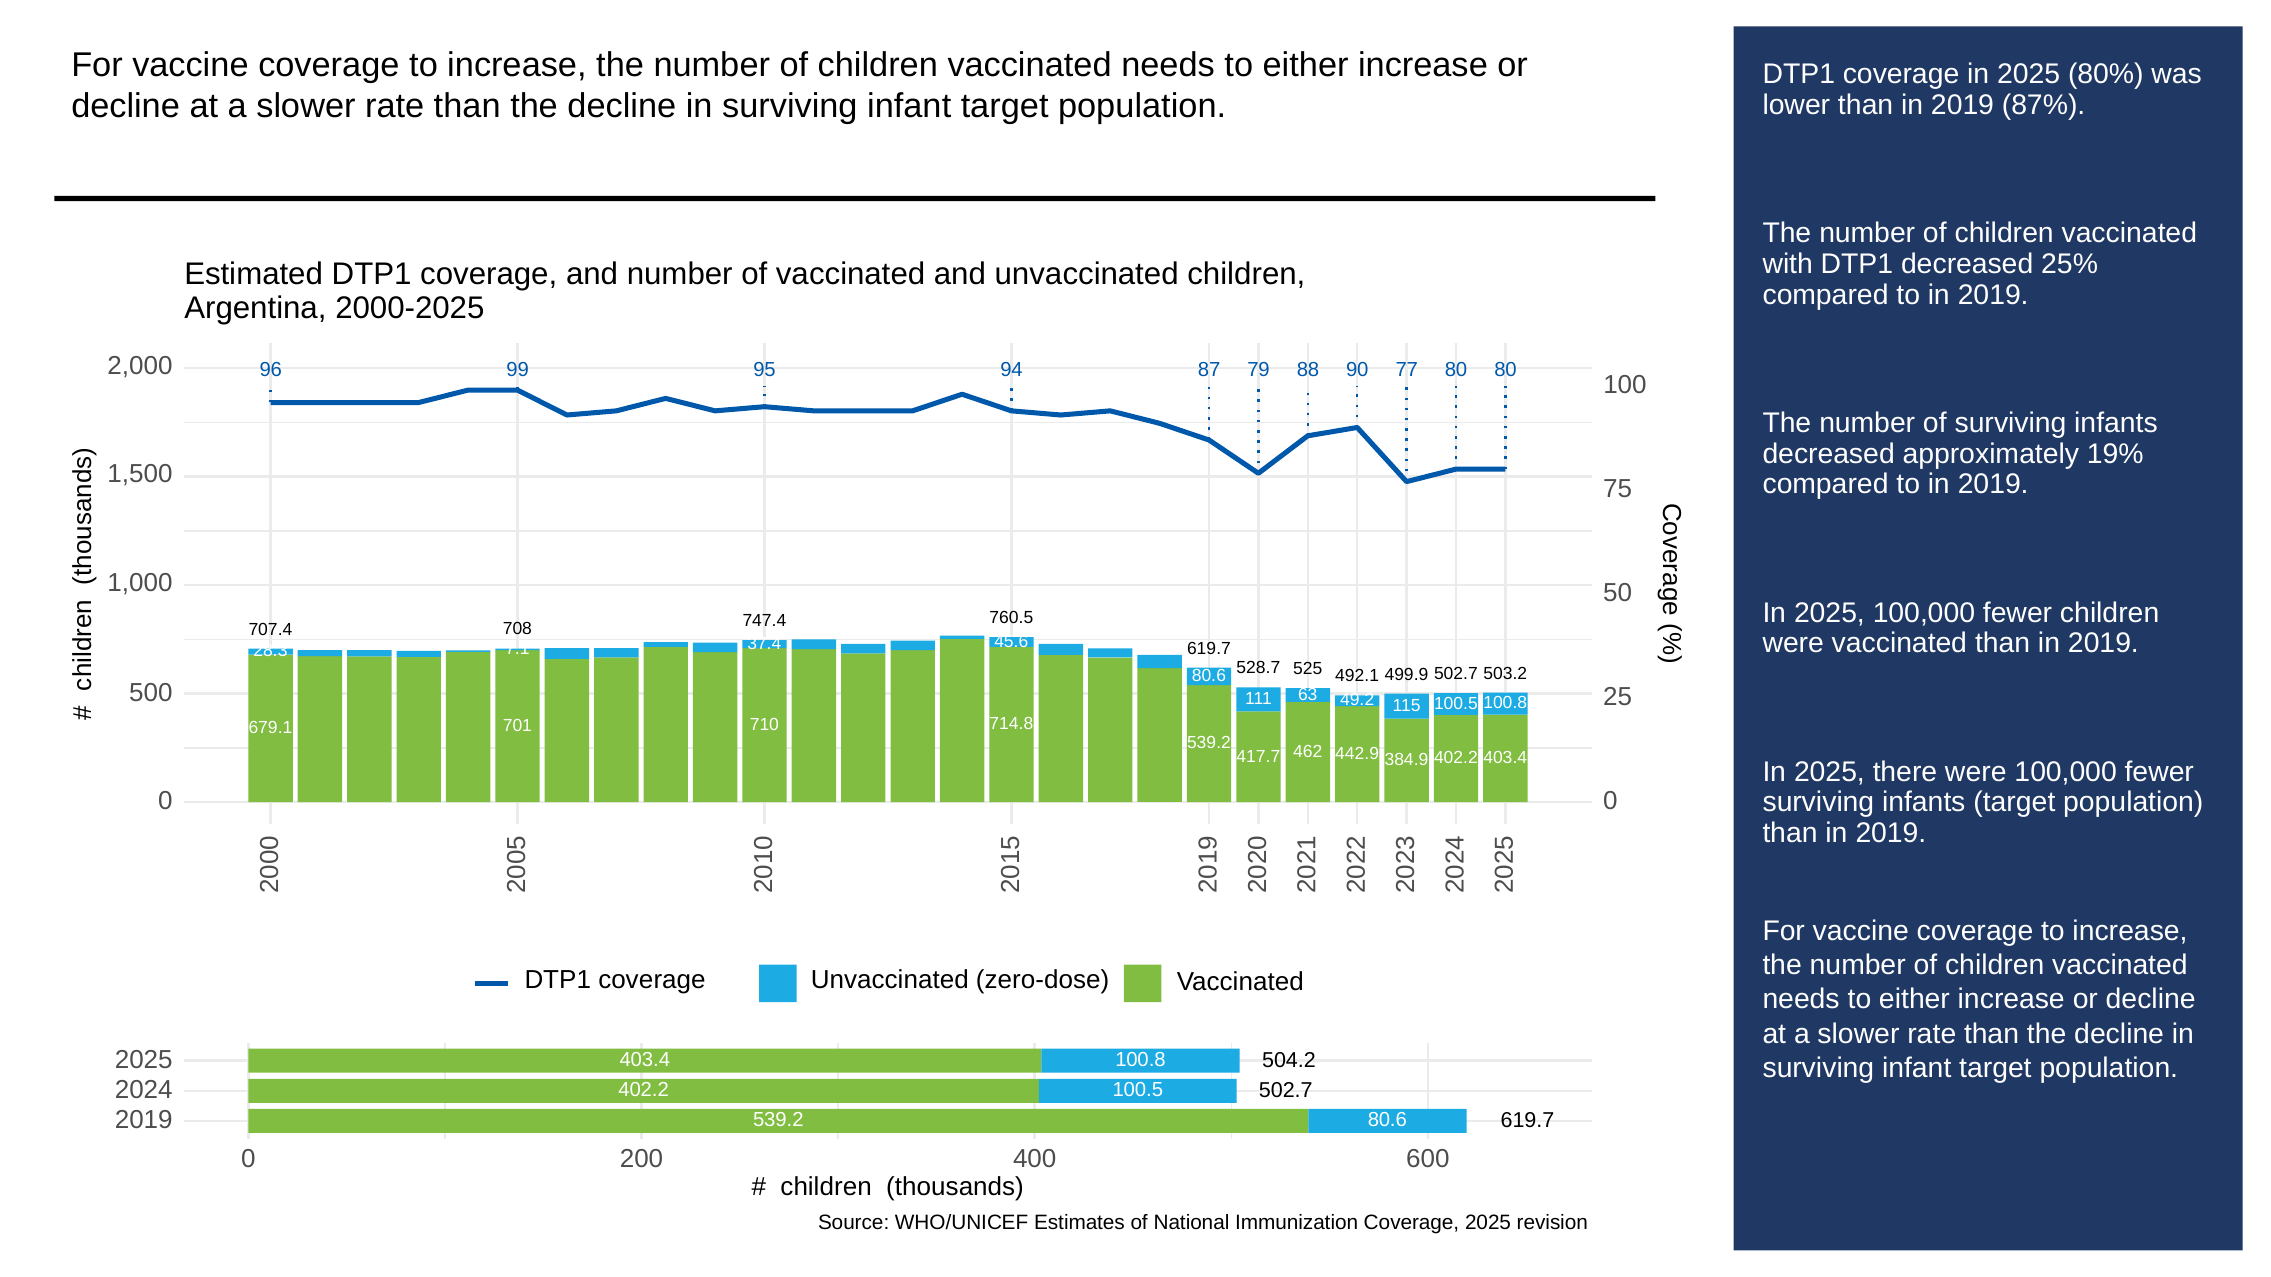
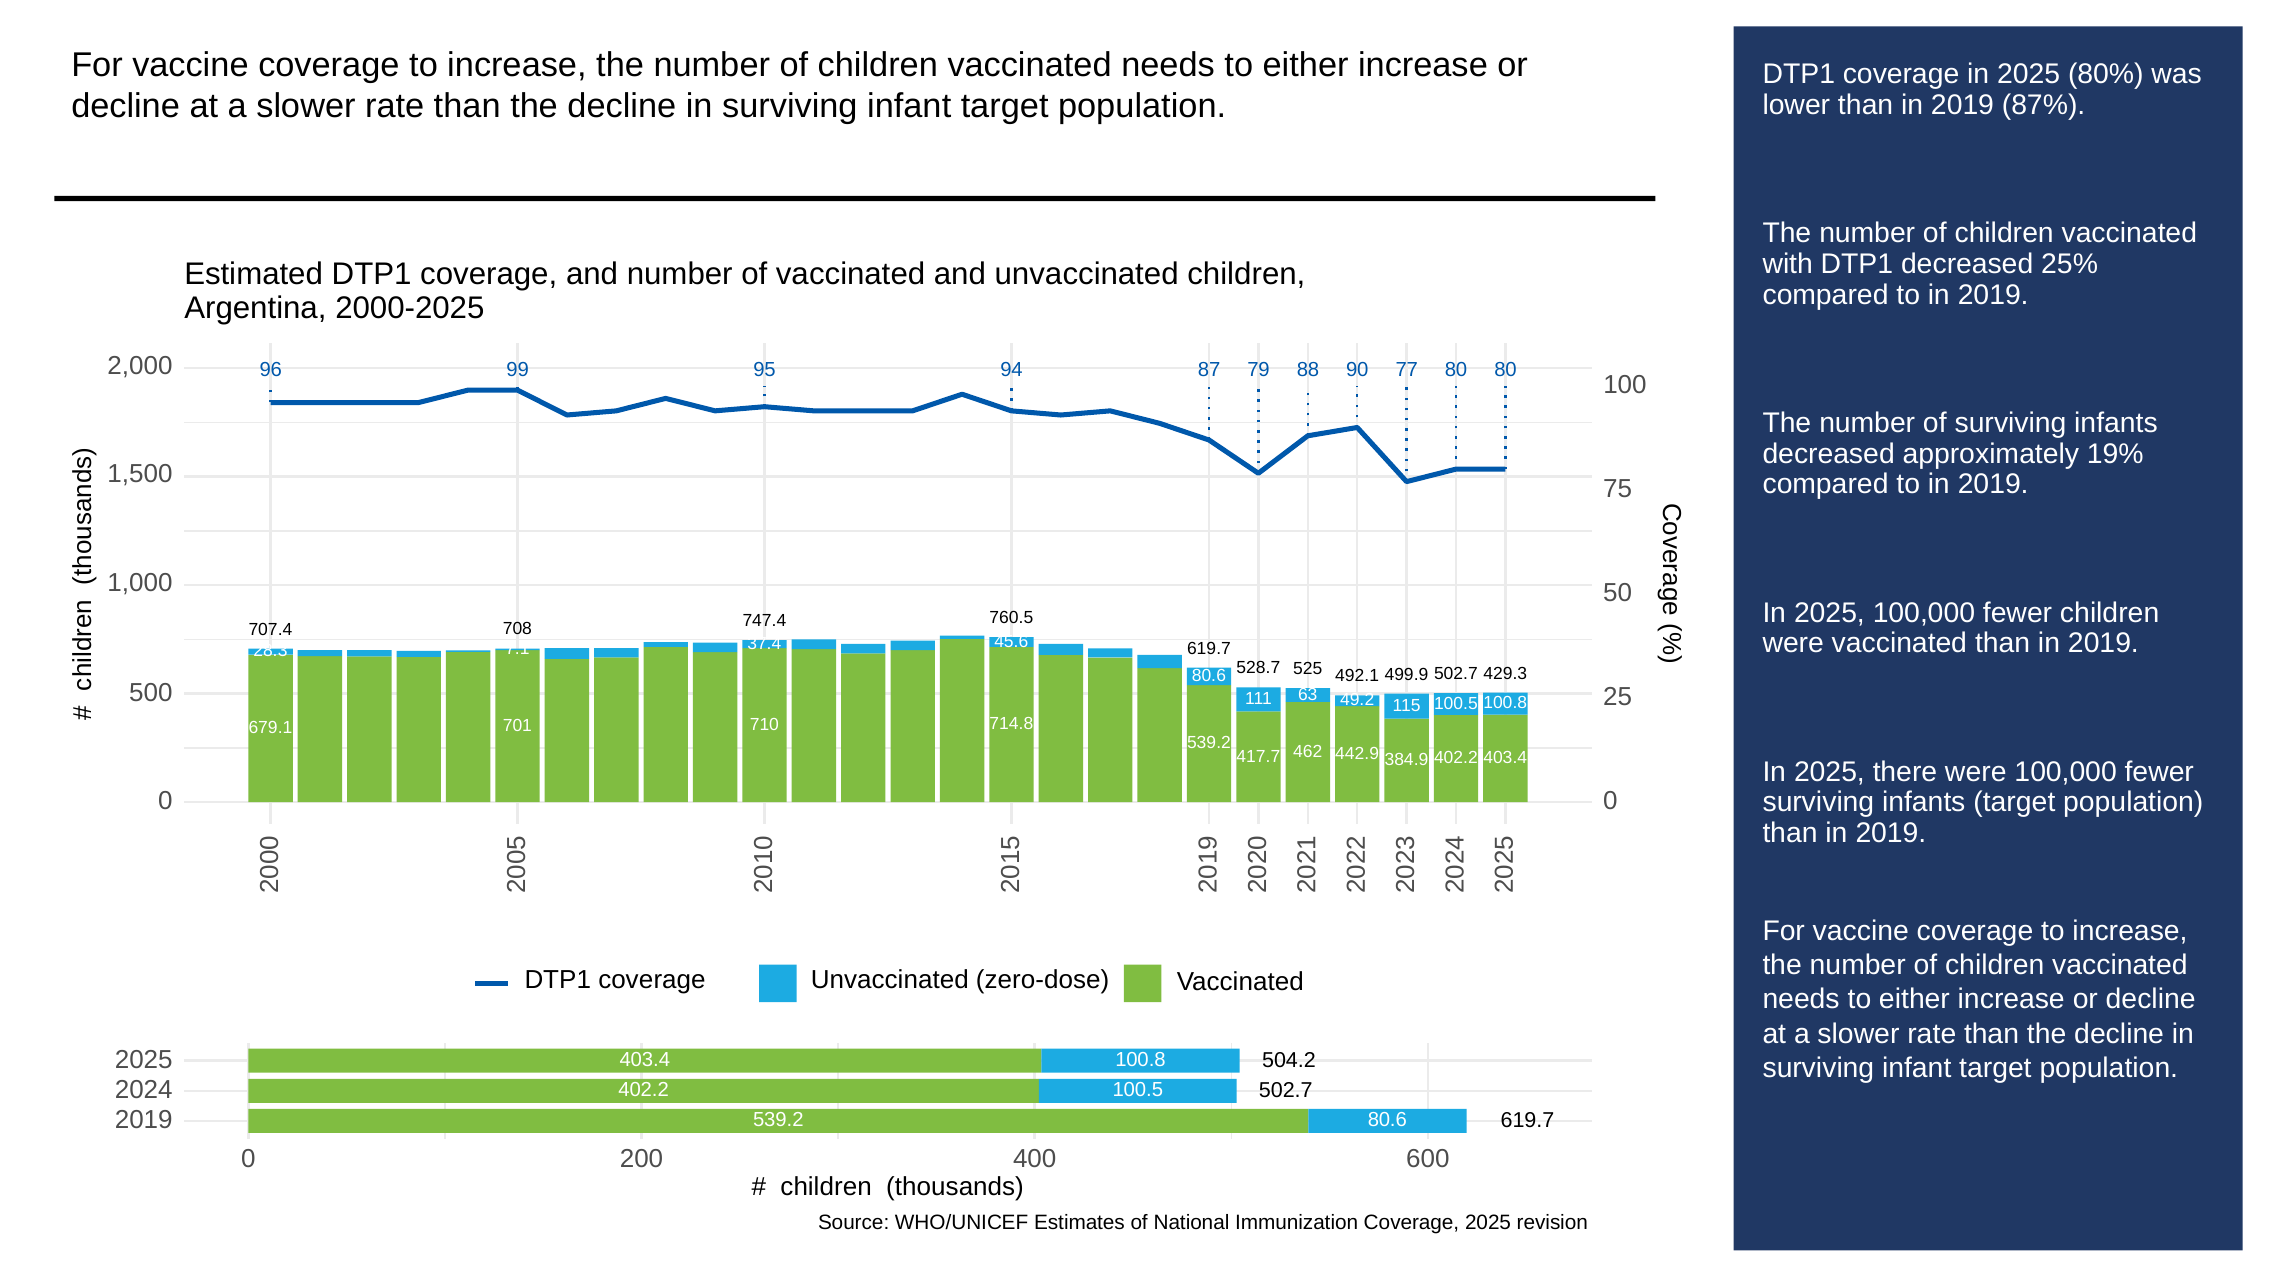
503.2: 503.2 -> 429.3
